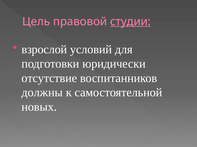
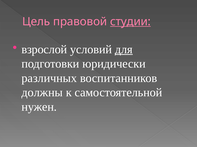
для underline: none -> present
отсутствие: отсутствие -> различных
новых: новых -> нужен
